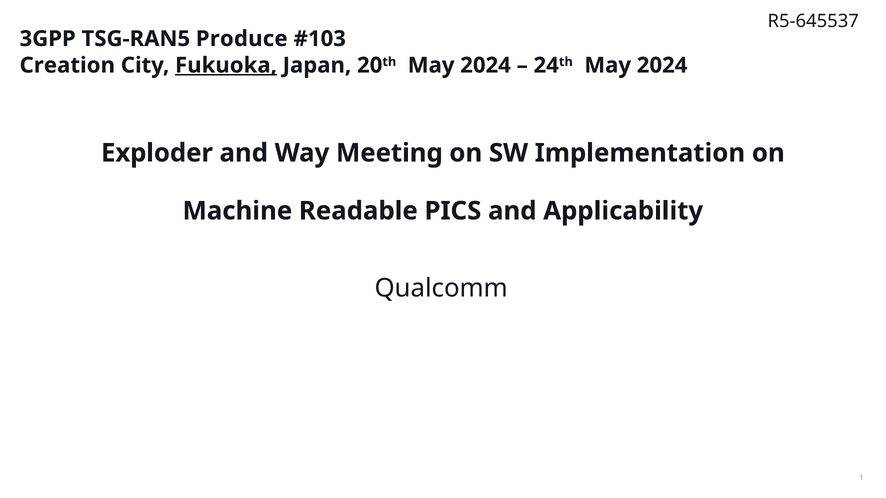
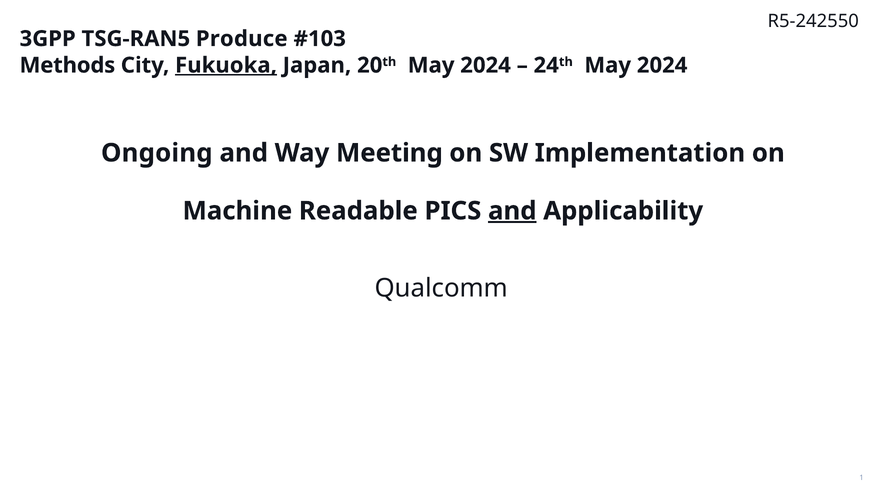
R5-645537: R5-645537 -> R5-242550
Creation: Creation -> Methods
Exploder: Exploder -> Ongoing
and at (512, 211) underline: none -> present
